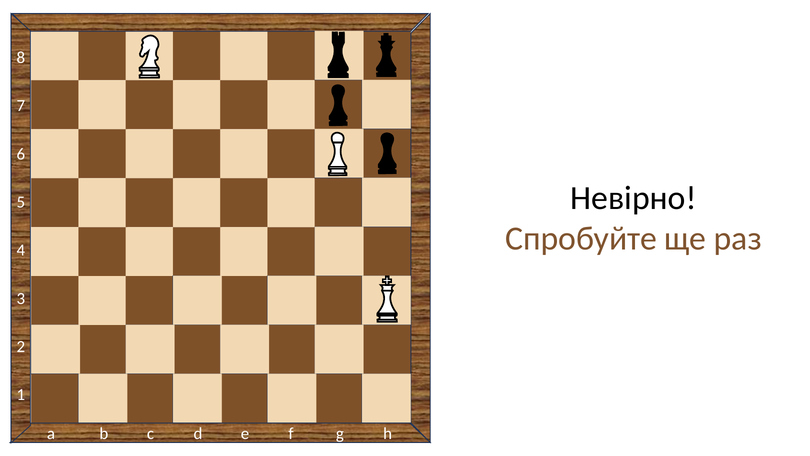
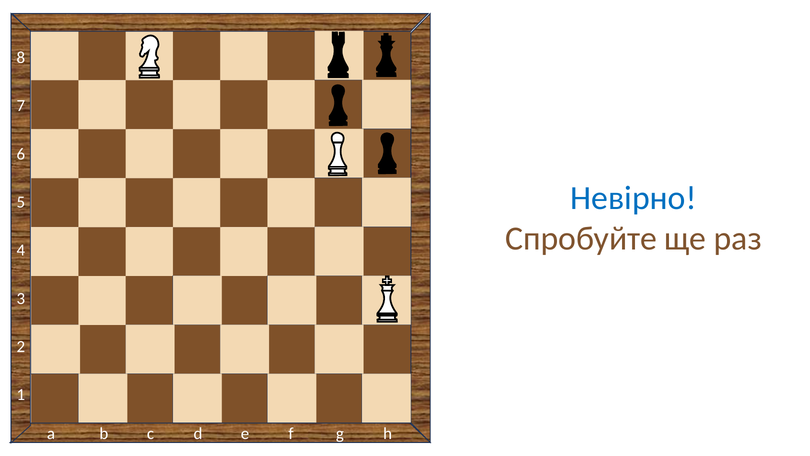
Невірно colour: black -> blue
